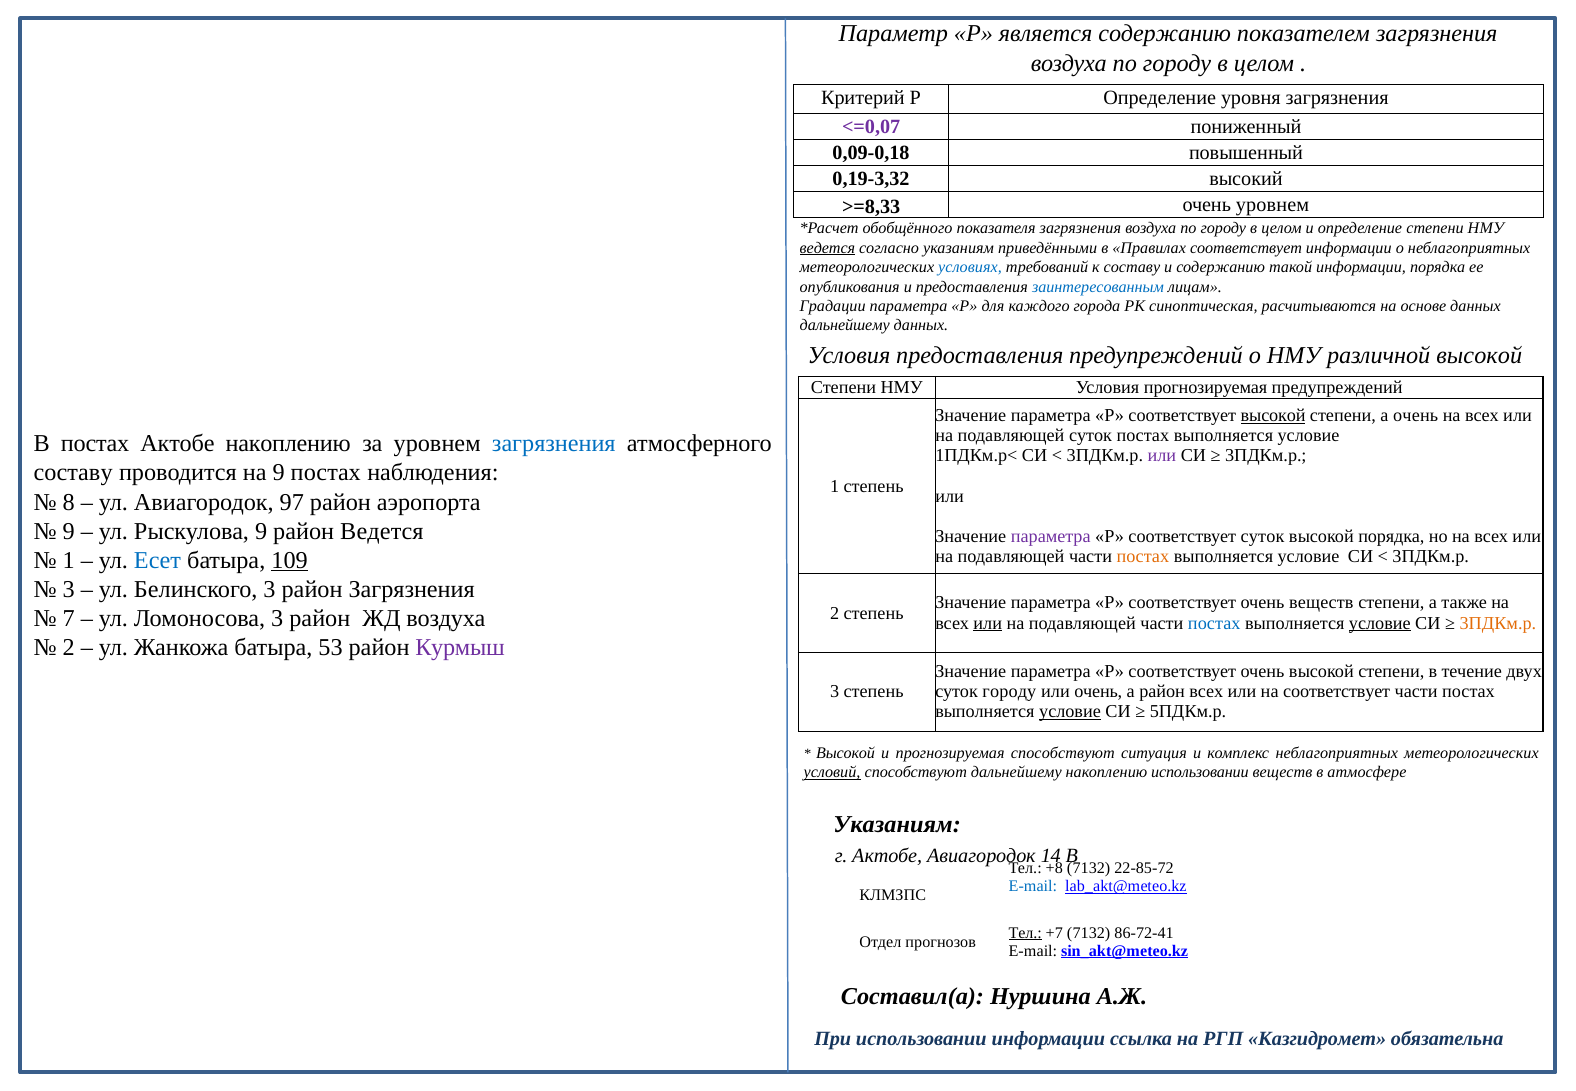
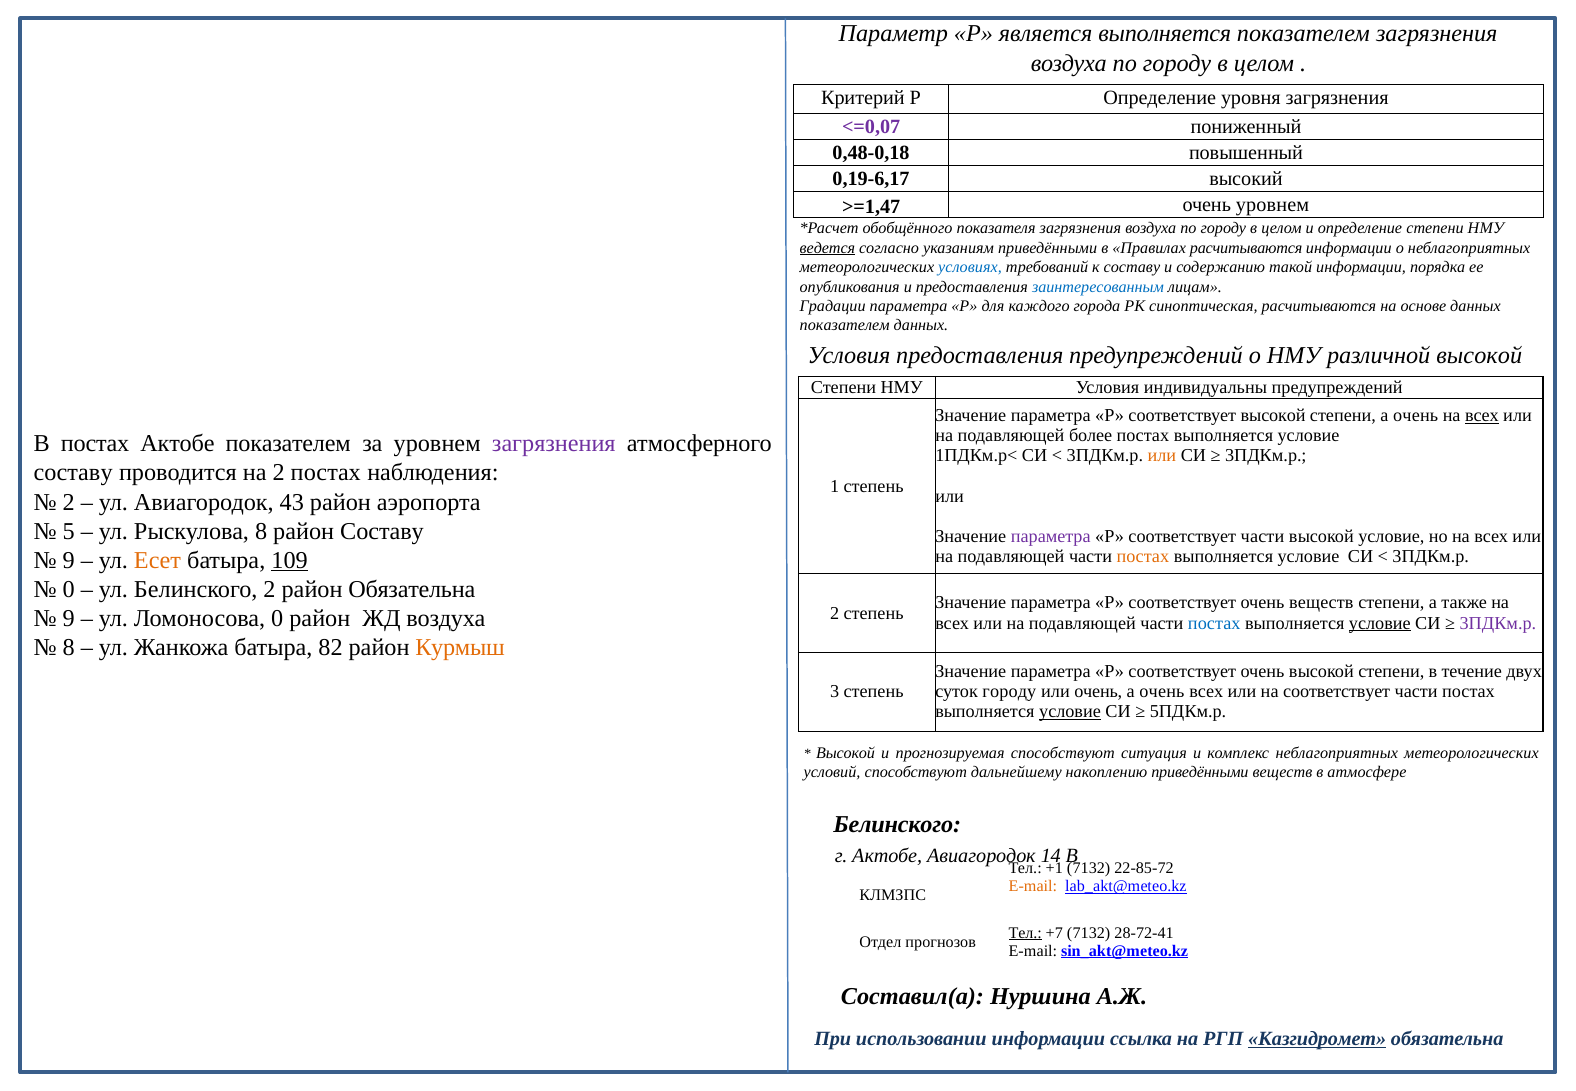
является содержанию: содержанию -> выполняется
0,09-0,18: 0,09-0,18 -> 0,48-0,18
0,19-3,32: 0,19-3,32 -> 0,19-6,17
>=8,33: >=8,33 -> >=1,47
Правилах соответствует: соответствует -> расчитываются
дальнейшему at (845, 325): дальнейшему -> показателем
Условия прогнозируемая: прогнозируемая -> индивидуальны
высокой at (1273, 416) underline: present -> none
всех at (1482, 416) underline: none -> present
подавляющей суток: суток -> более
Актобе накоплению: накоплению -> показателем
загрязнения at (554, 444) colour: blue -> purple
или at (1162, 456) colour: purple -> orange
на 9: 9 -> 2
8 at (69, 502): 8 -> 2
97: 97 -> 43
9 at (69, 531): 9 -> 5
Рыскулова 9: 9 -> 8
район Ведется: Ведется -> Составу
Р соответствует суток: суток -> части
высокой порядка: порядка -> условие
1 at (69, 560): 1 -> 9
Есет colour: blue -> orange
3 at (69, 589): 3 -> 0
Белинского 3: 3 -> 2
район Загрязнения: Загрязнения -> Обязательна
7 at (69, 618): 7 -> 9
Ломоносова 3: 3 -> 0
или at (988, 623) underline: present -> none
3ПДКм.р at (1498, 623) colour: orange -> purple
2 at (69, 648): 2 -> 8
53: 53 -> 82
Курмыш colour: purple -> orange
район at (1162, 692): район -> очень
условий underline: present -> none
накоплению использовании: использовании -> приведёнными
Указаниям at (897, 825): Указаниям -> Белинского
+8: +8 -> +1
E-mail at (1033, 887) colour: blue -> orange
86-72-41: 86-72-41 -> 28-72-41
Казгидромет underline: none -> present
